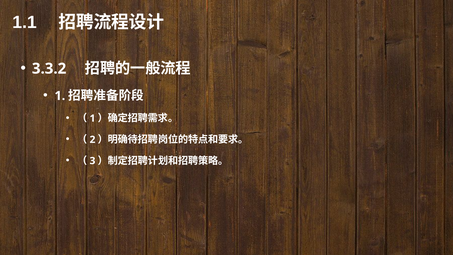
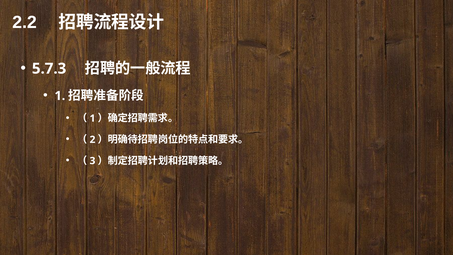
1.1: 1.1 -> 2.2
3.3.2: 3.3.2 -> 5.7.3
